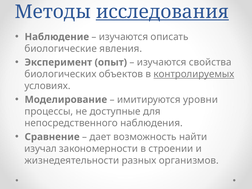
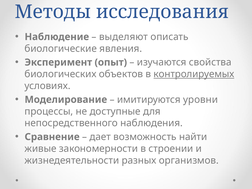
исследования underline: present -> none
изучаются at (124, 37): изучаются -> выделяют
изучал: изучал -> живые
